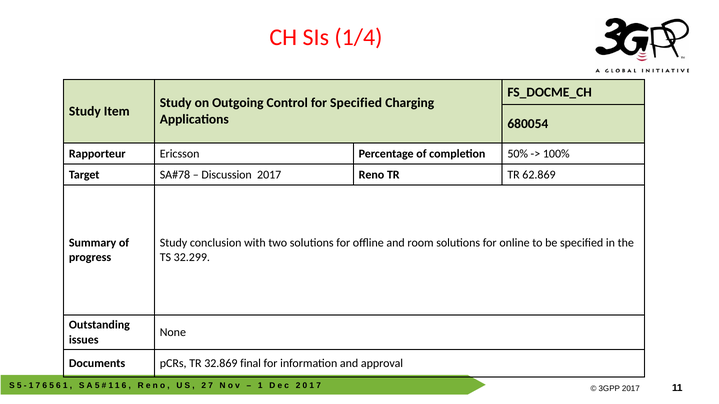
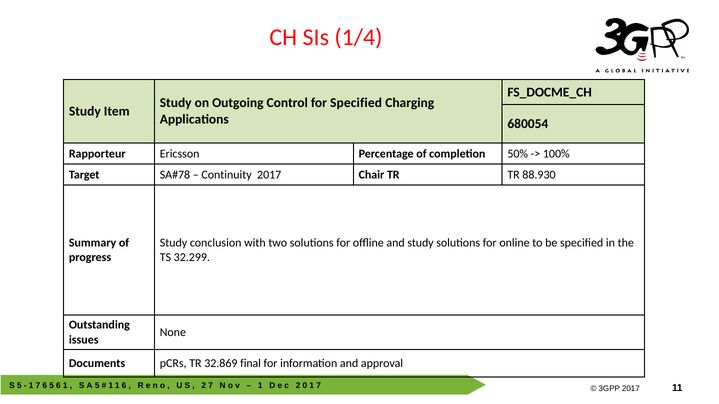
Discussion: Discussion -> Continuity
Reno: Reno -> Chair
62.869: 62.869 -> 88.930
and room: room -> study
